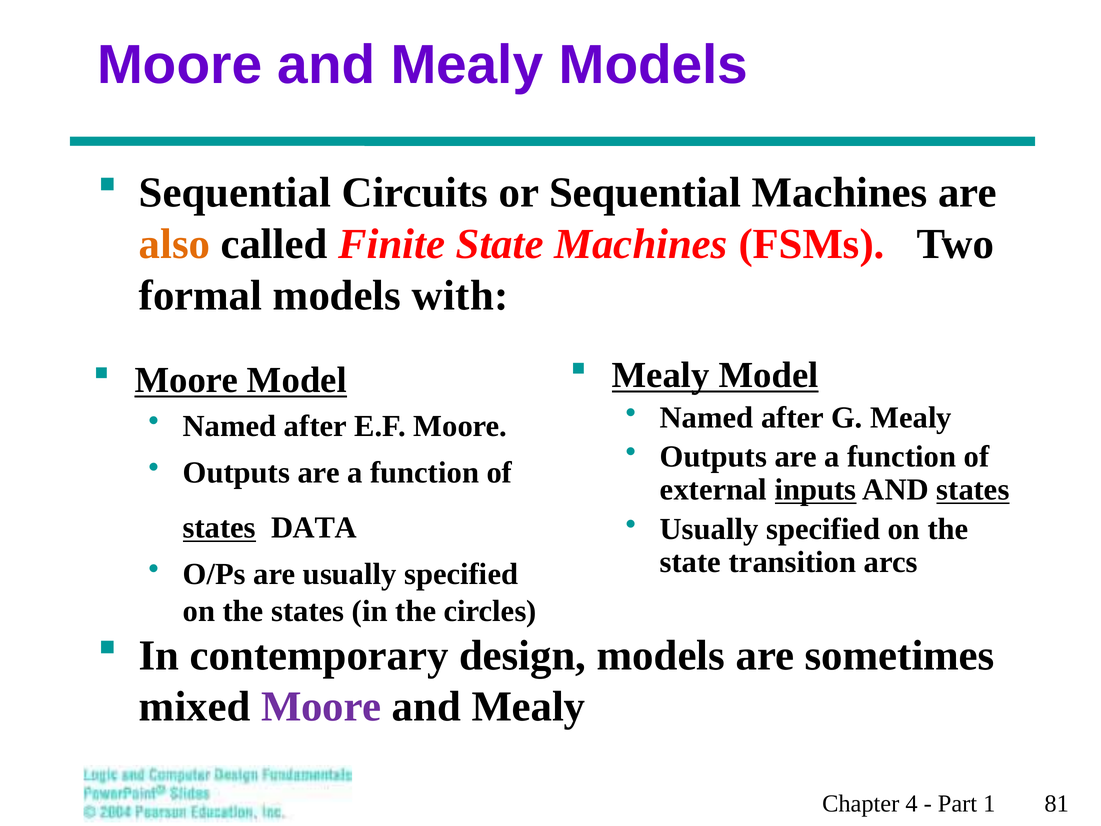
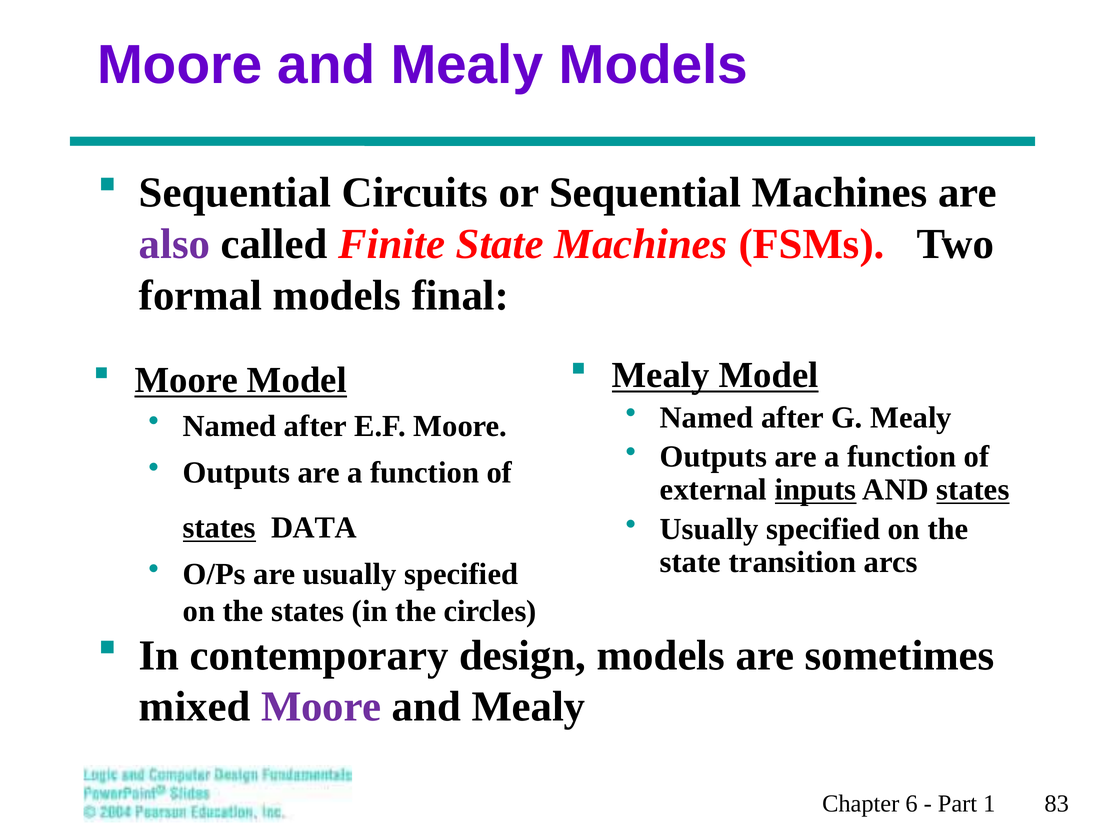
also colour: orange -> purple
with: with -> final
4: 4 -> 6
81: 81 -> 83
